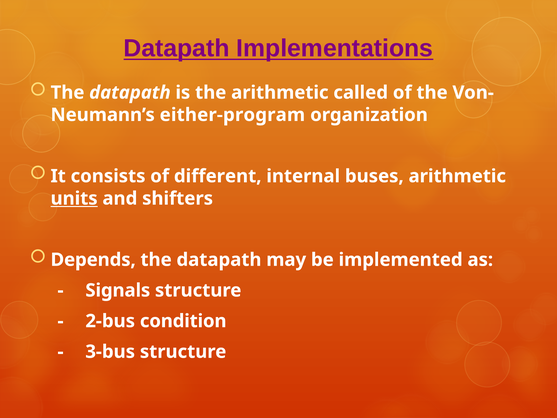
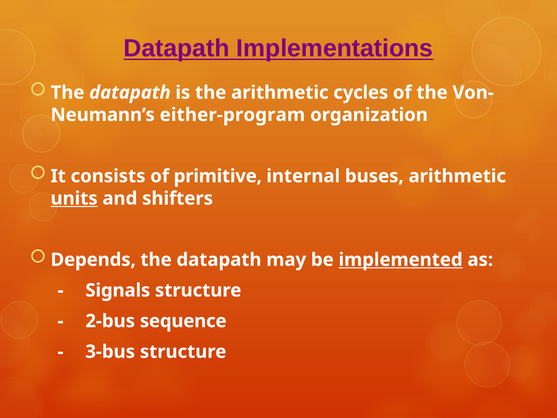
called: called -> cycles
different: different -> primitive
implemented underline: none -> present
condition: condition -> sequence
